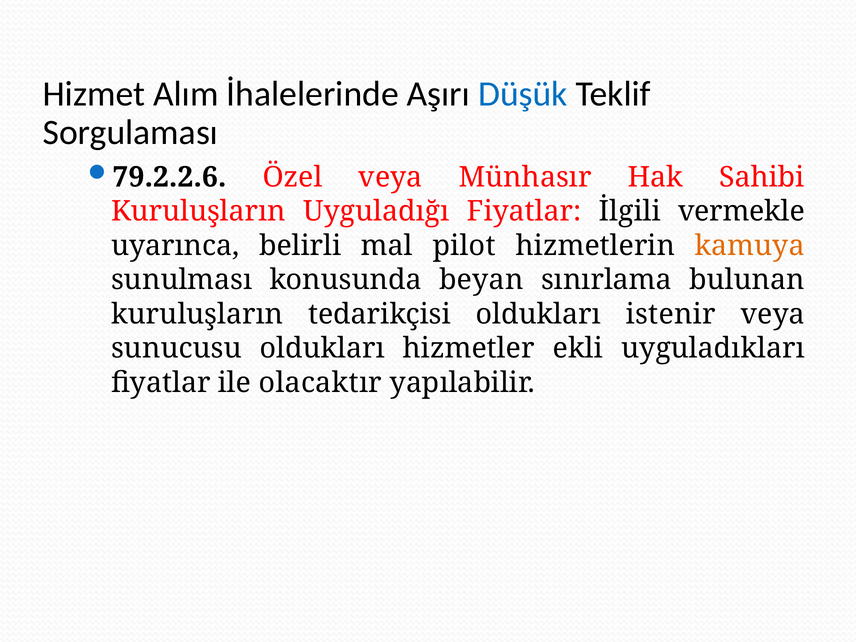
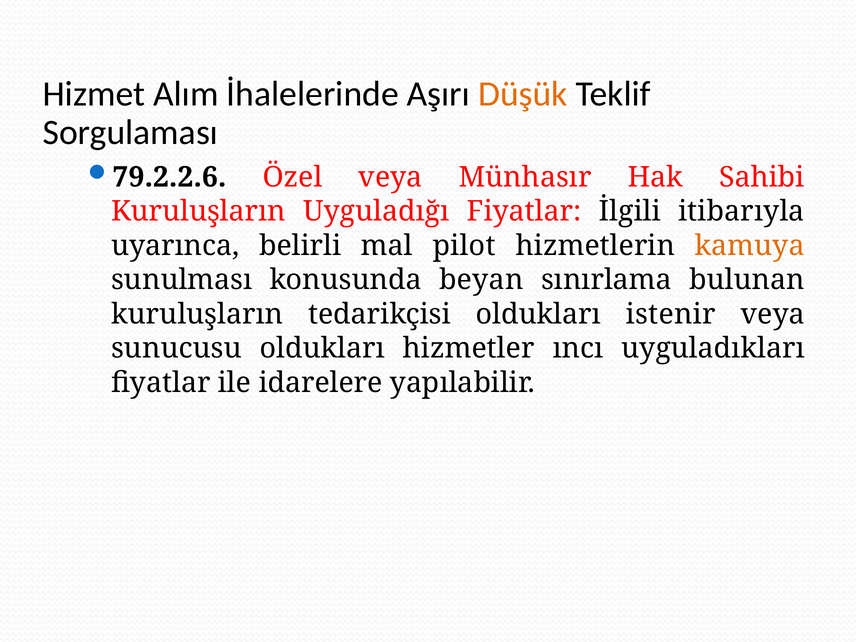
Düşük colour: blue -> orange
vermekle: vermekle -> itibarıyla
ekli: ekli -> ıncı
olacaktır: olacaktır -> idarelere
